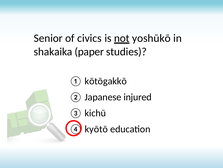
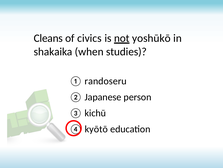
Senior: Senior -> Cleans
paper: paper -> when
kōtōgakkō: kōtōgakkō -> randoseru
injured: injured -> person
